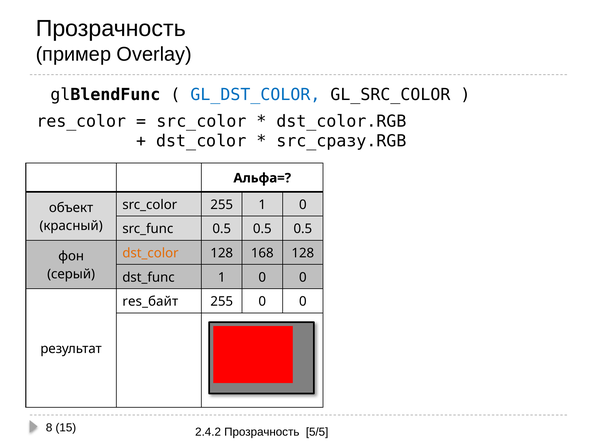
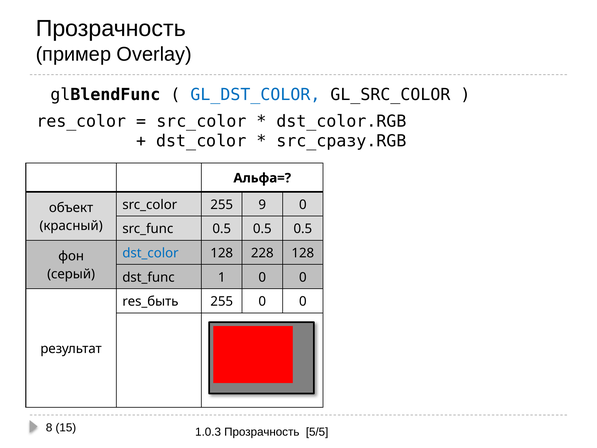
255 1: 1 -> 9
dst_color at (150, 253) colour: orange -> blue
168: 168 -> 228
res_байт: res_байт -> res_быть
2.4.2: 2.4.2 -> 1.0.3
